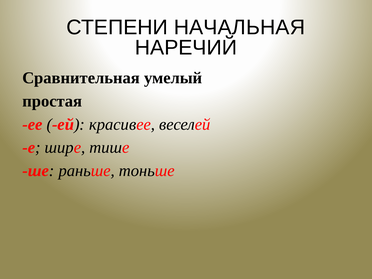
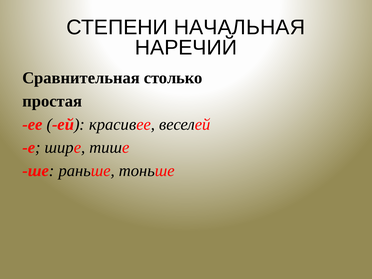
умелый: умелый -> столько
